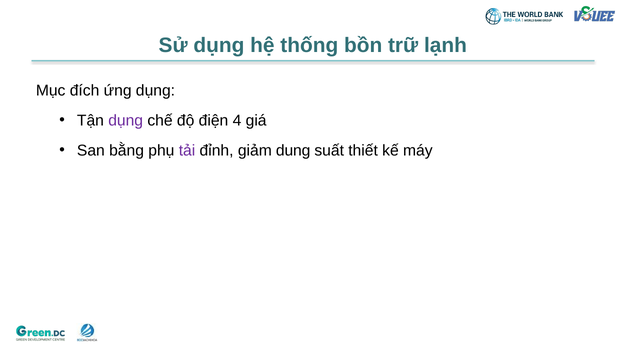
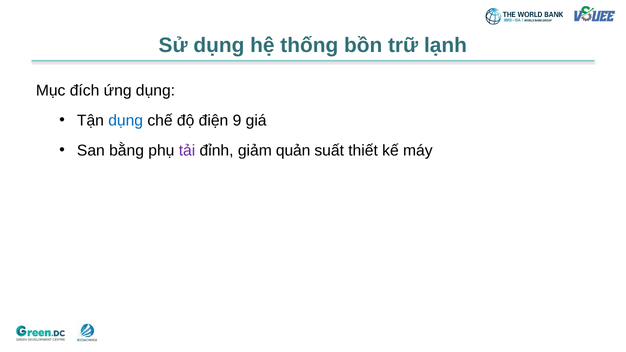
dụng at (126, 121) colour: purple -> blue
4: 4 -> 9
dung: dung -> quản
